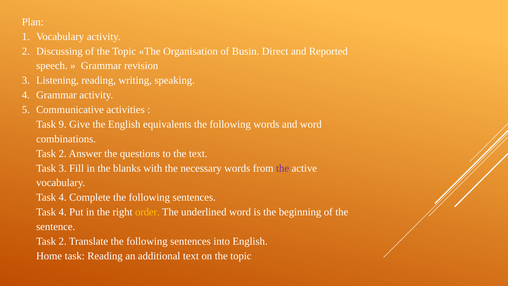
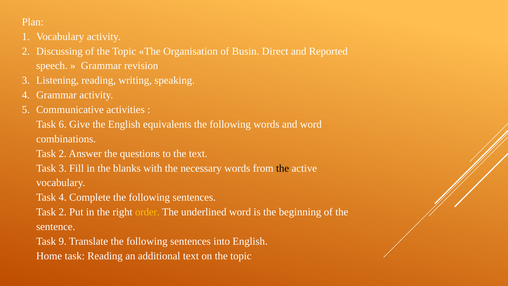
9: 9 -> 6
the at (283, 168) colour: purple -> black
4 at (63, 212): 4 -> 2
2 at (63, 241): 2 -> 9
